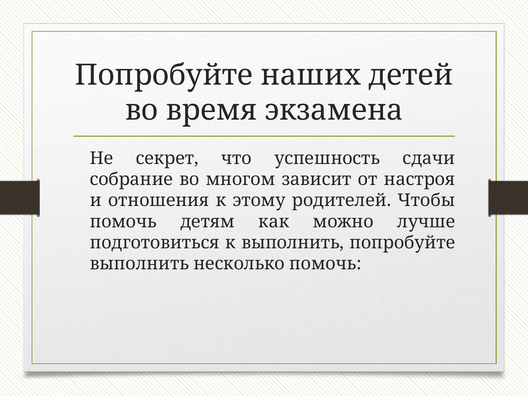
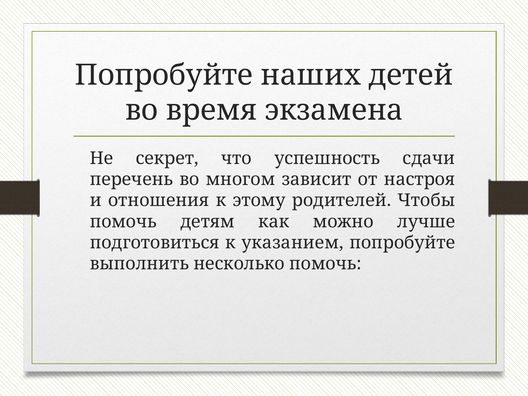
собрание: собрание -> перечень
к выполнить: выполнить -> указанием
